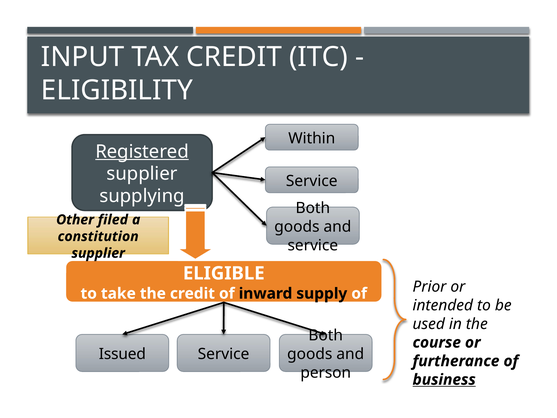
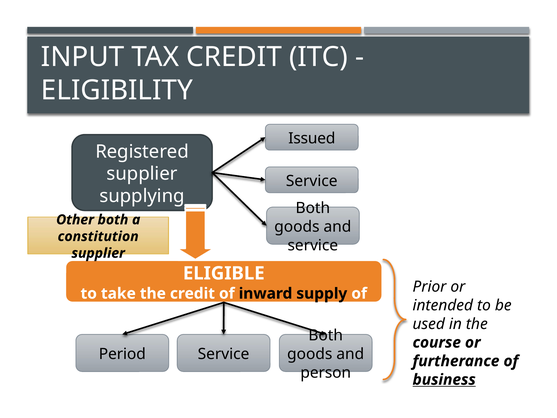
Within: Within -> Issued
Registered underline: present -> none
Other filed: filed -> both
Issued: Issued -> Period
